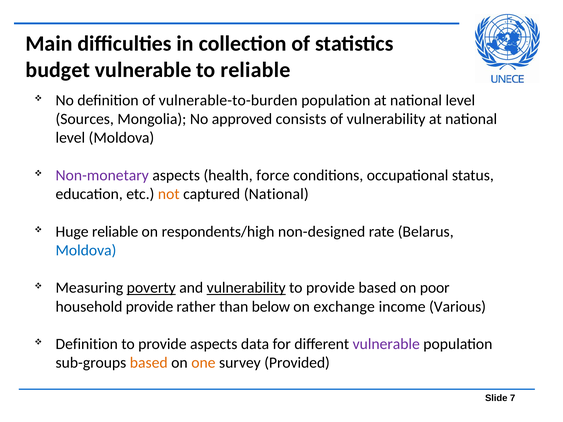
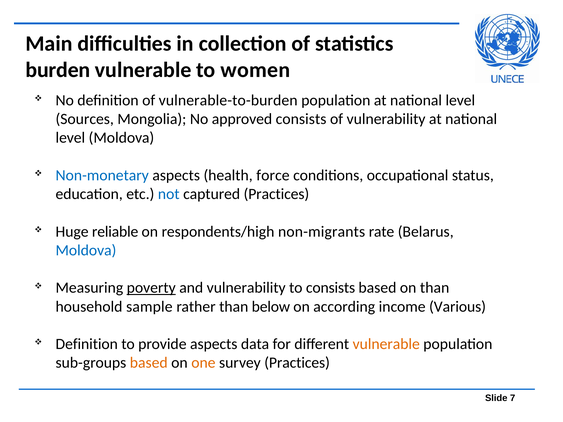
budget: budget -> burden
to reliable: reliable -> women
Non-monetary colour: purple -> blue
not colour: orange -> blue
captured National: National -> Practices
non-designed: non-designed -> non-migrants
vulnerability at (246, 288) underline: present -> none
provide at (330, 288): provide -> consists
on poor: poor -> than
household provide: provide -> sample
exchange: exchange -> according
vulnerable at (386, 344) colour: purple -> orange
survey Provided: Provided -> Practices
